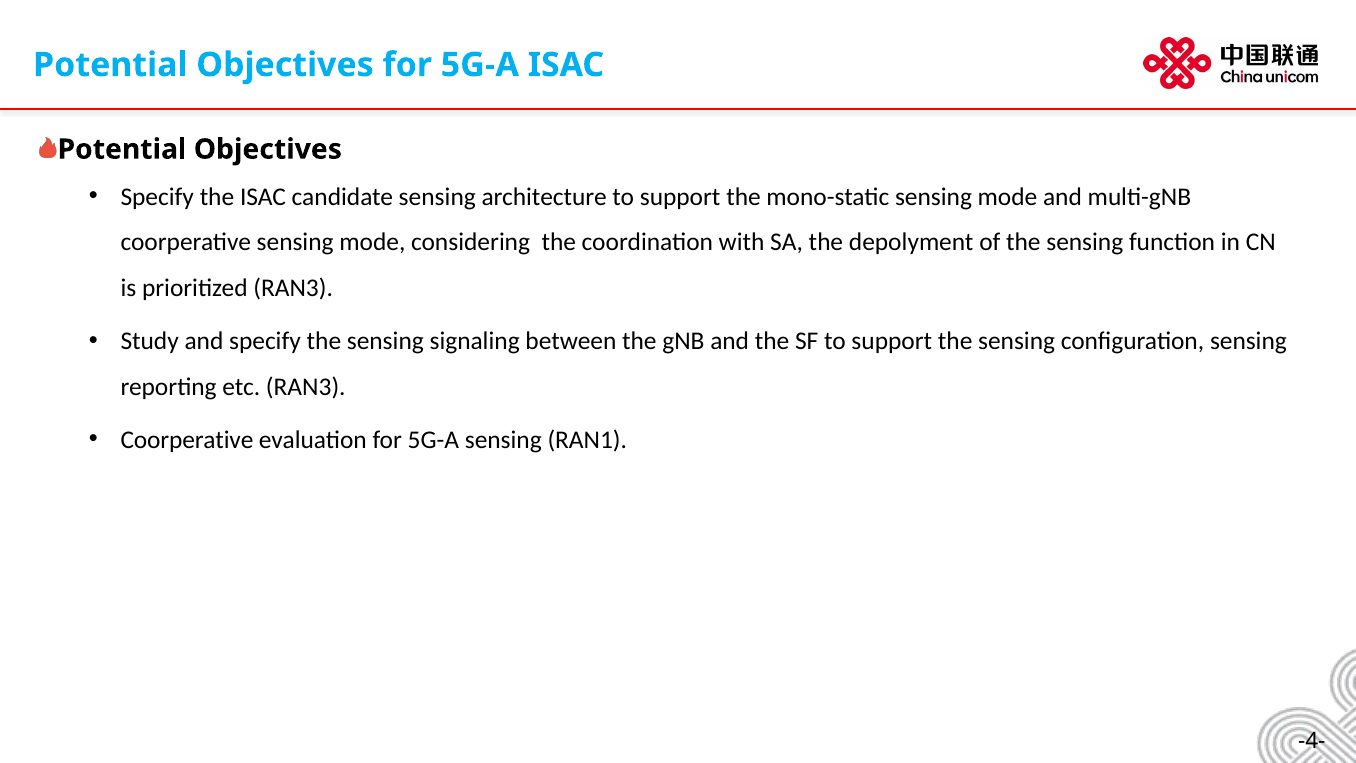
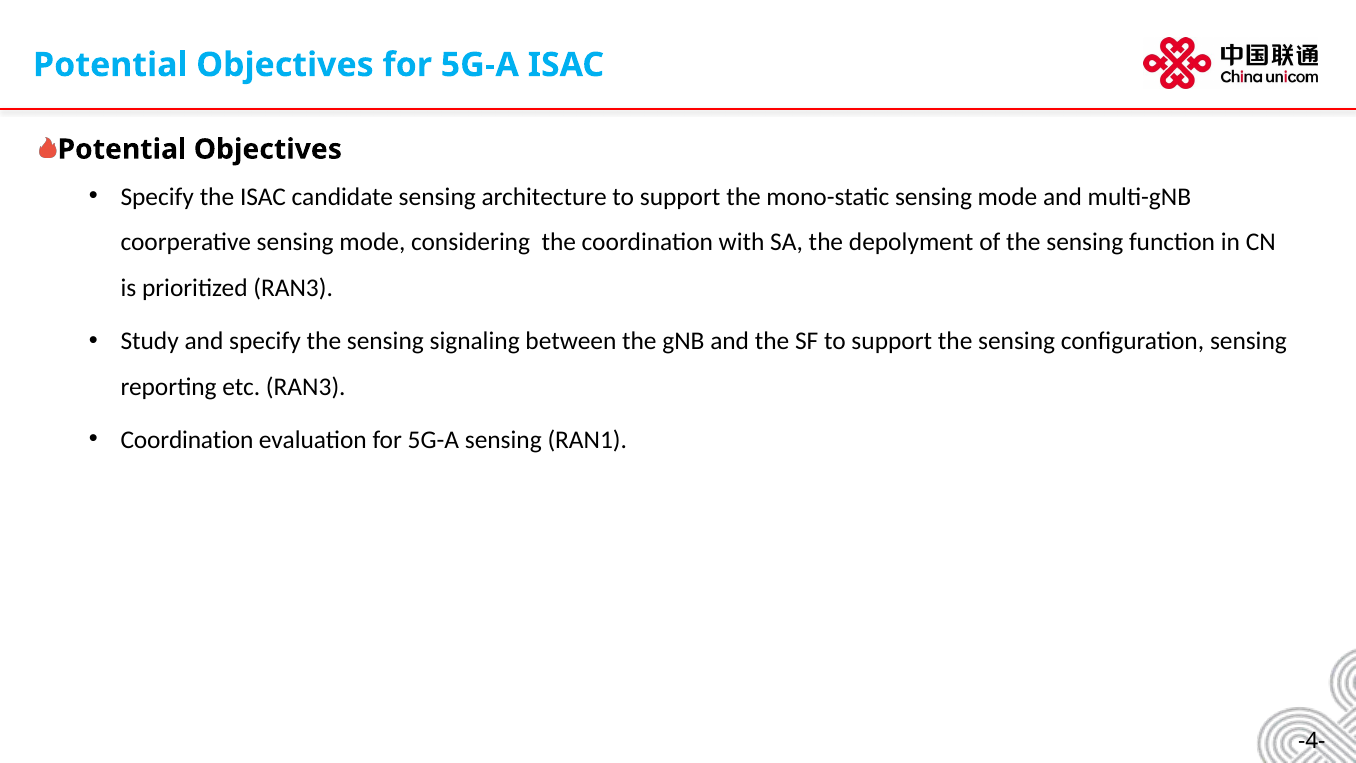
Coorperative at (187, 439): Coorperative -> Coordination
